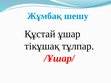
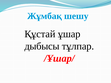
тікұшақ: тікұшақ -> дыбысы
